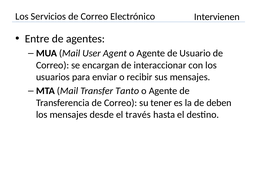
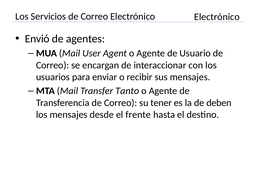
Intervienen at (217, 17): Intervienen -> Electrónico
Entre: Entre -> Envió
través: través -> frente
